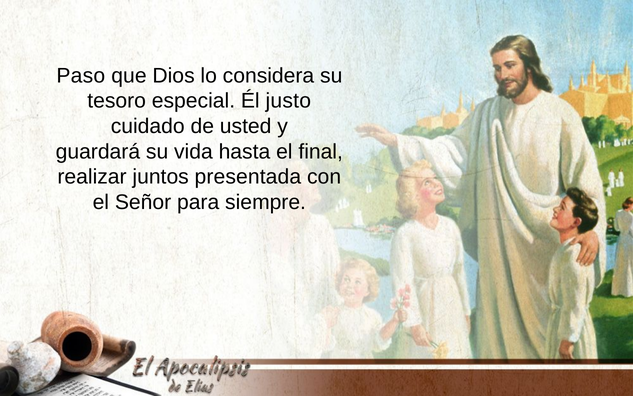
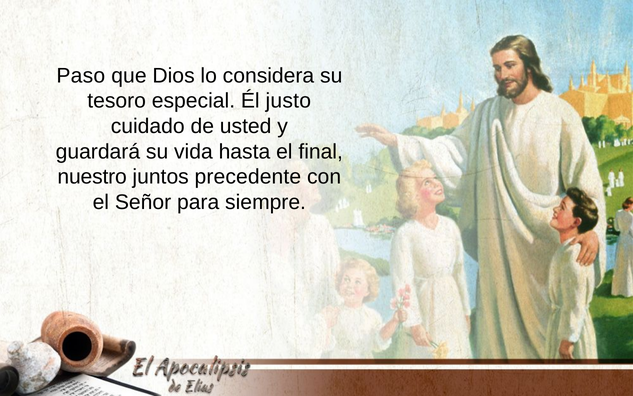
realizar: realizar -> nuestro
presentada: presentada -> precedente
